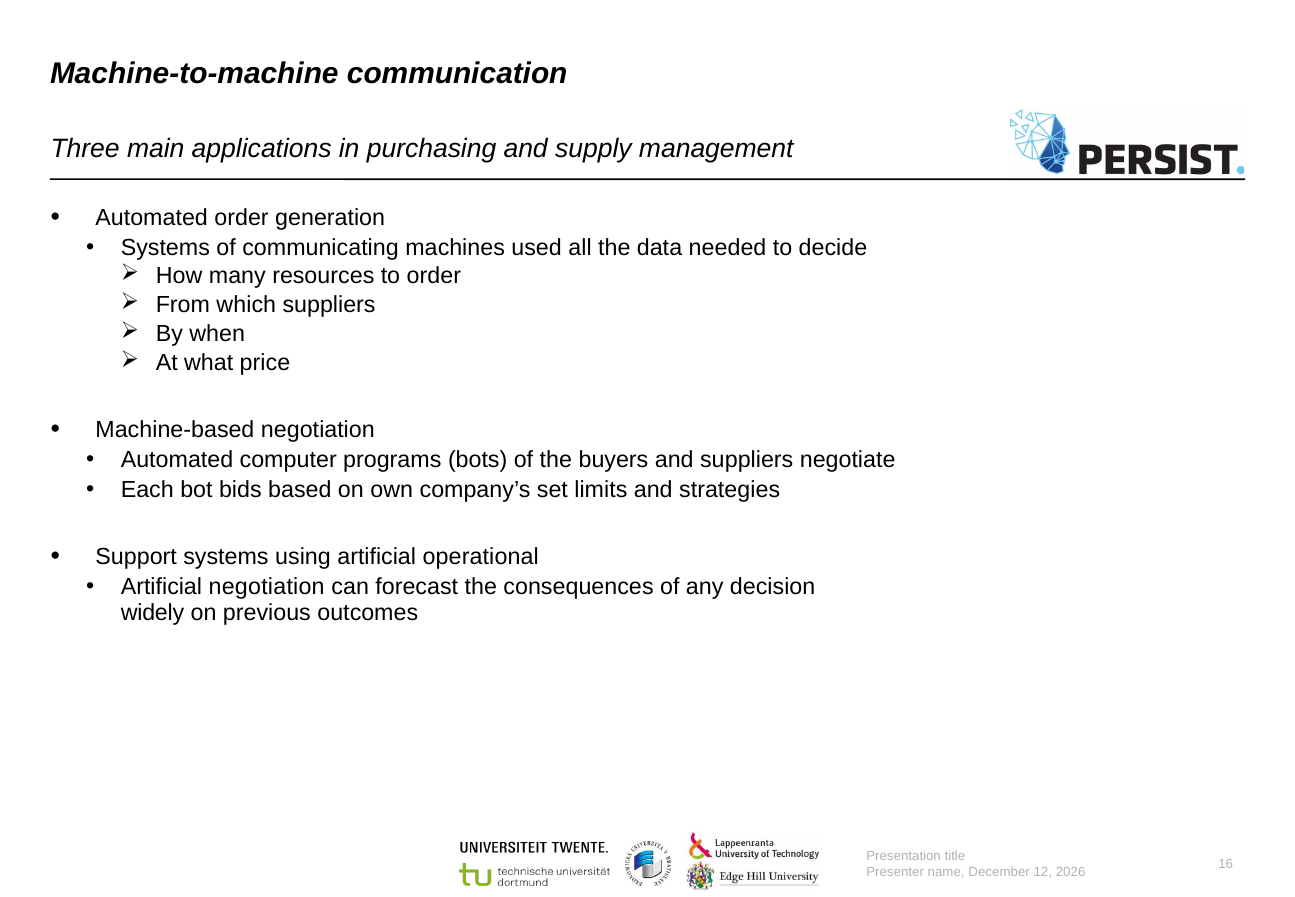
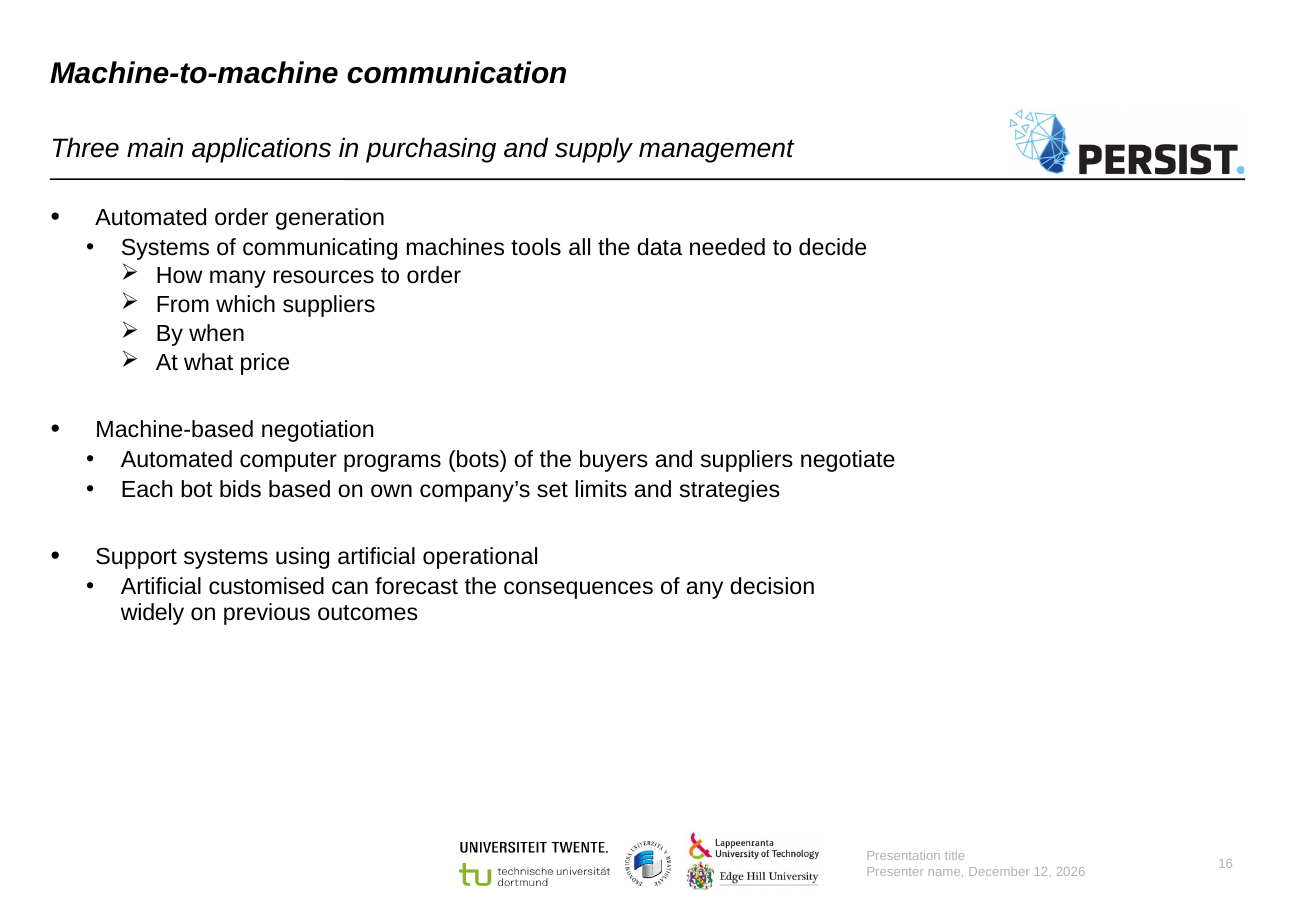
used: used -> tools
Artificial negotiation: negotiation -> customised
